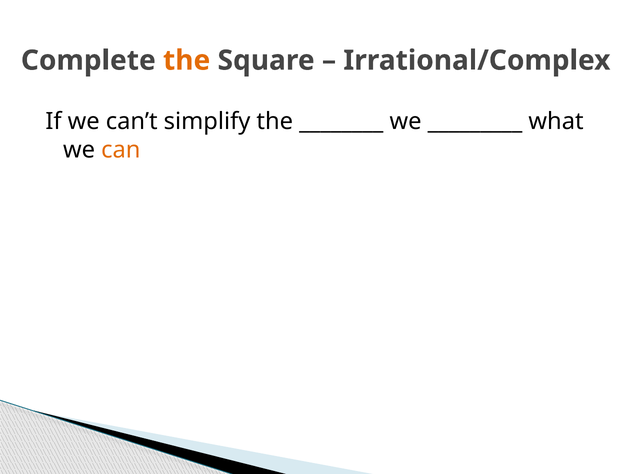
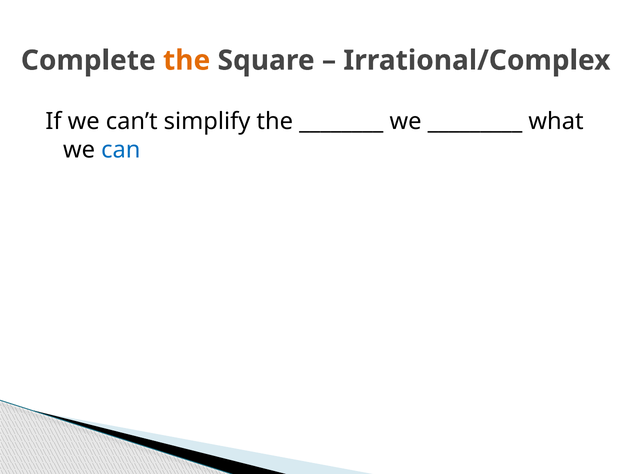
can colour: orange -> blue
